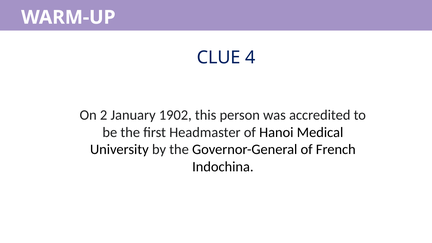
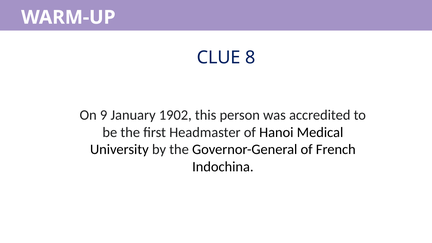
4: 4 -> 8
2: 2 -> 9
